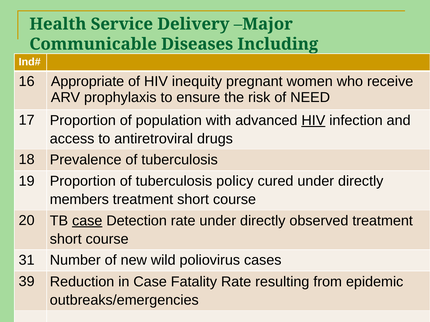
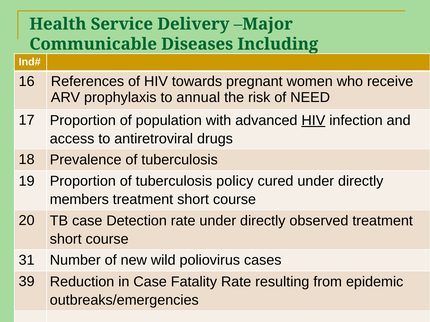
Appropriate: Appropriate -> References
inequity: inequity -> towards
ensure: ensure -> annual
case at (87, 221) underline: present -> none
